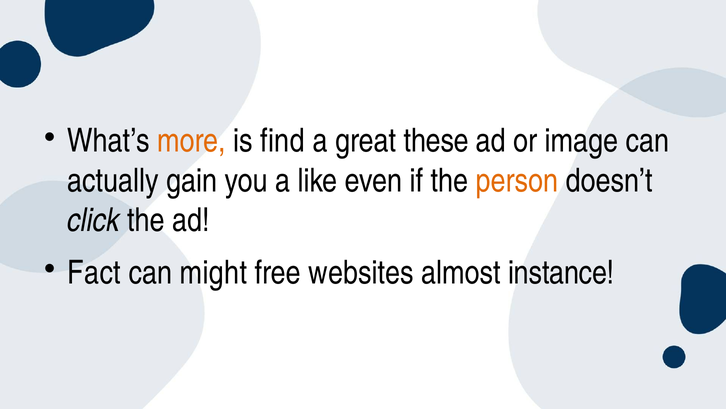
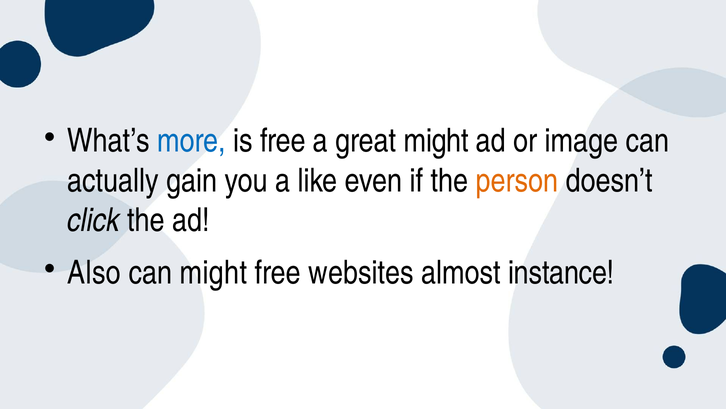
more colour: orange -> blue
is find: find -> free
great these: these -> might
Fact: Fact -> Also
